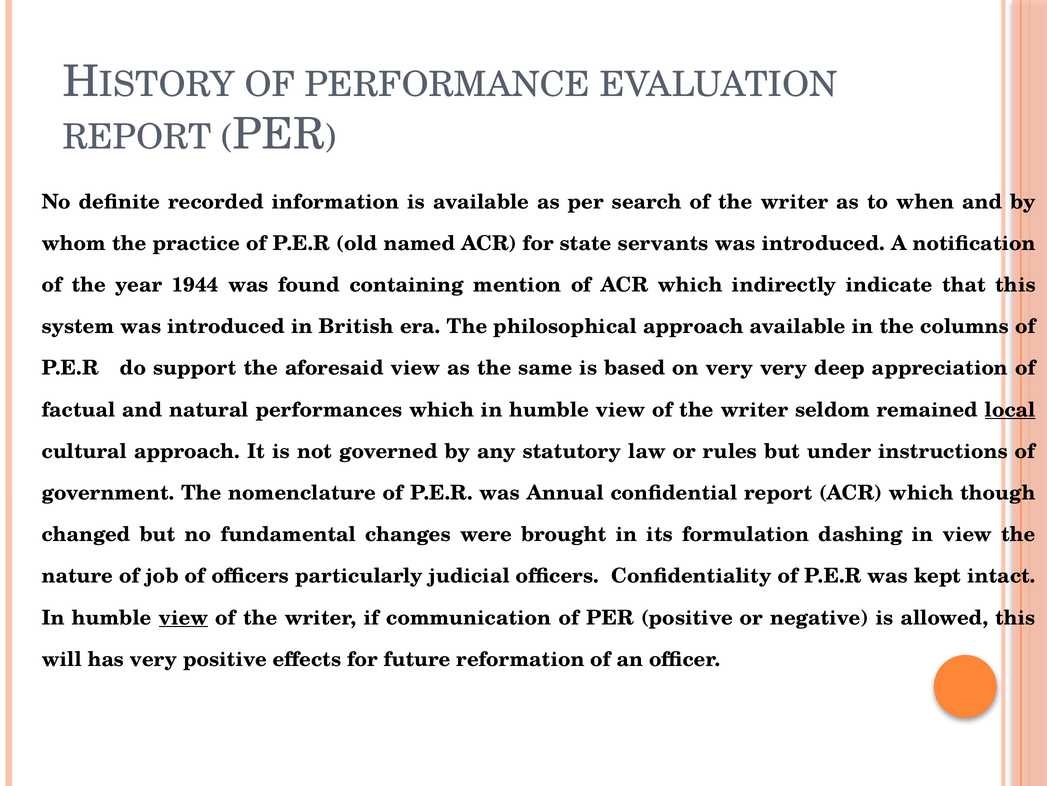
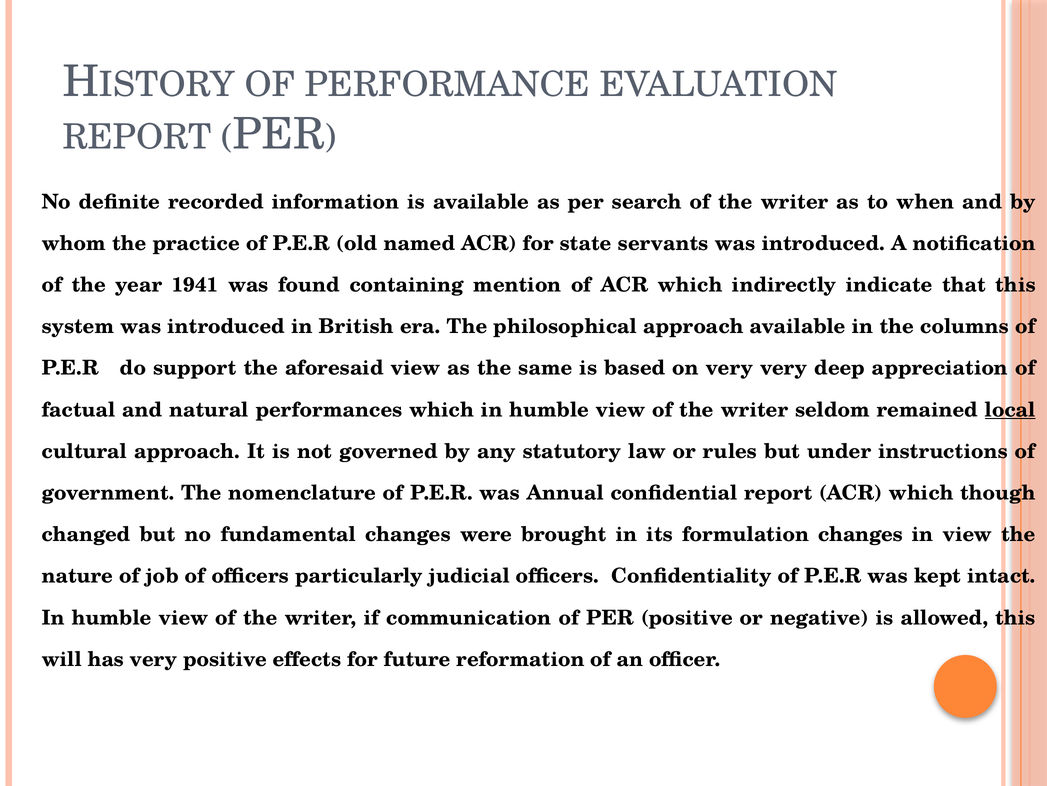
1944: 1944 -> 1941
formulation dashing: dashing -> changes
view at (183, 617) underline: present -> none
